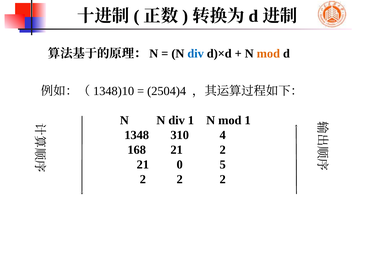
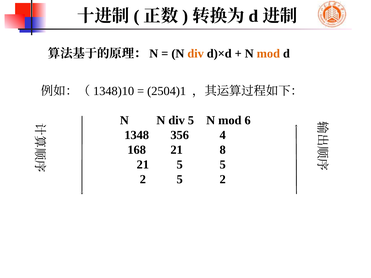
div at (196, 54) colour: blue -> orange
2504)4: 2504)4 -> 2504)1
div 1: 1 -> 5
mod 1: 1 -> 6
310: 310 -> 356
21 2: 2 -> 8
21 0: 0 -> 5
2 at (180, 179): 2 -> 5
